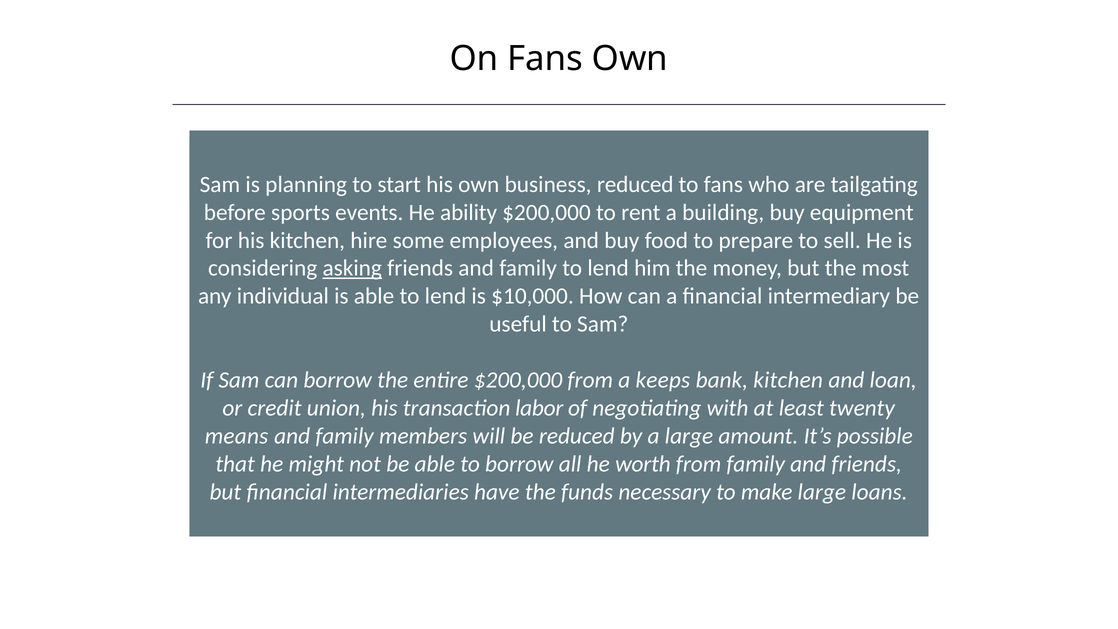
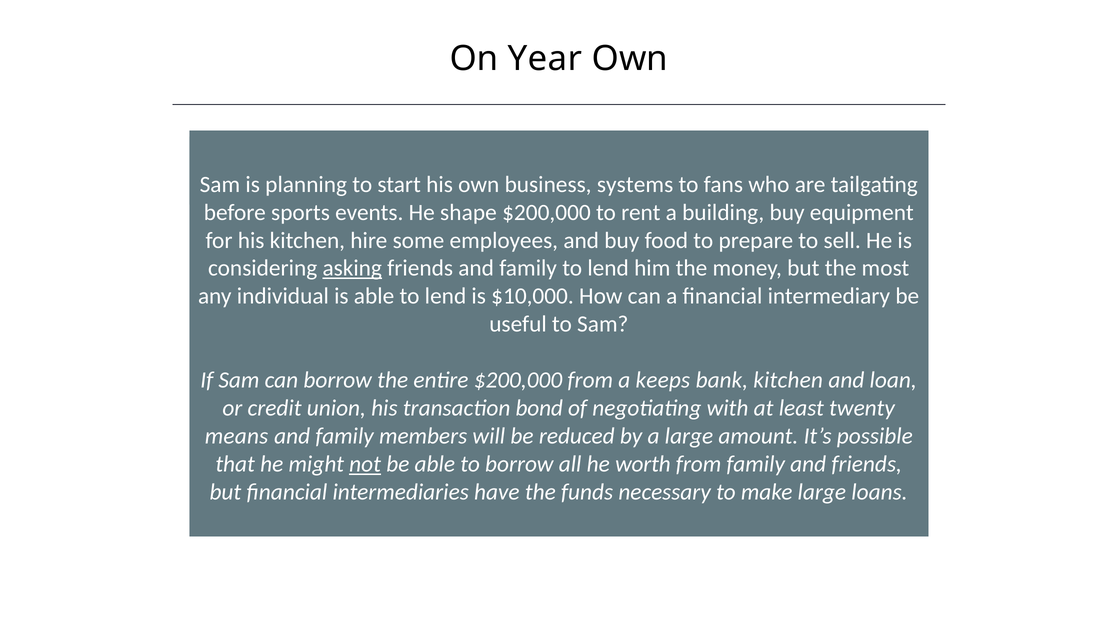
On Fans: Fans -> Year
business reduced: reduced -> systems
ability: ability -> shape
labor: labor -> bond
not underline: none -> present
